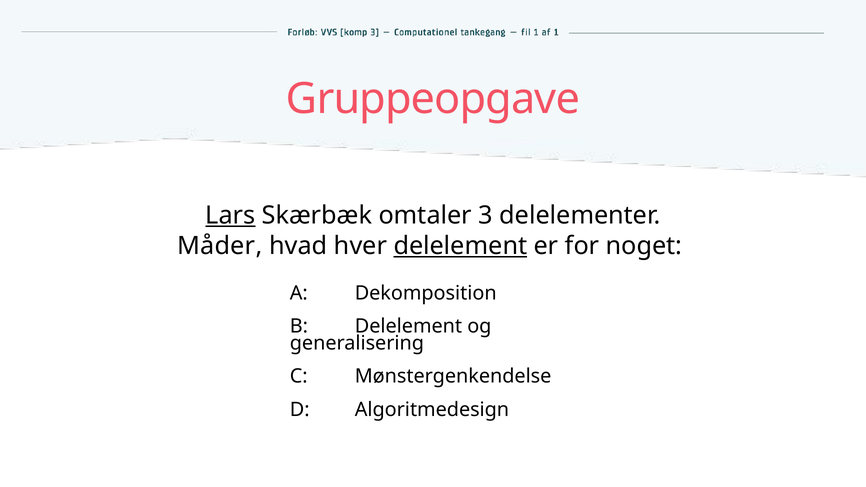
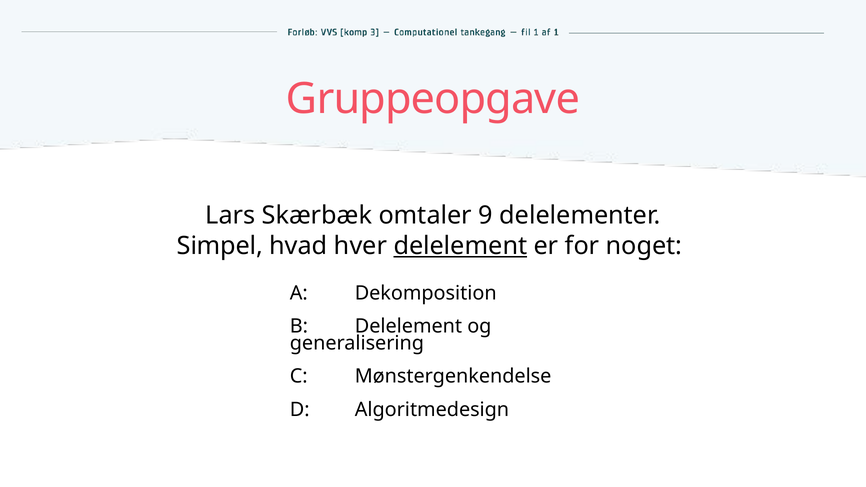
Lars underline: present -> none
3: 3 -> 9
Måder: Måder -> Simpel
